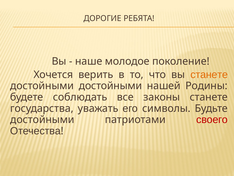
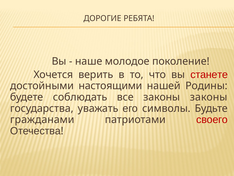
станете at (209, 74) colour: orange -> red
достойными достойными: достойными -> настоящими
законы станете: станете -> законы
достойными at (42, 119): достойными -> гражданами
